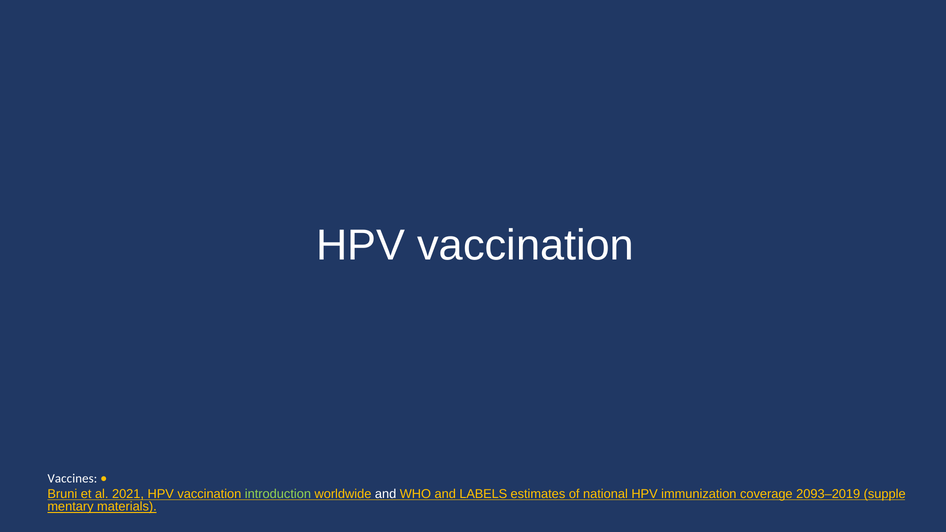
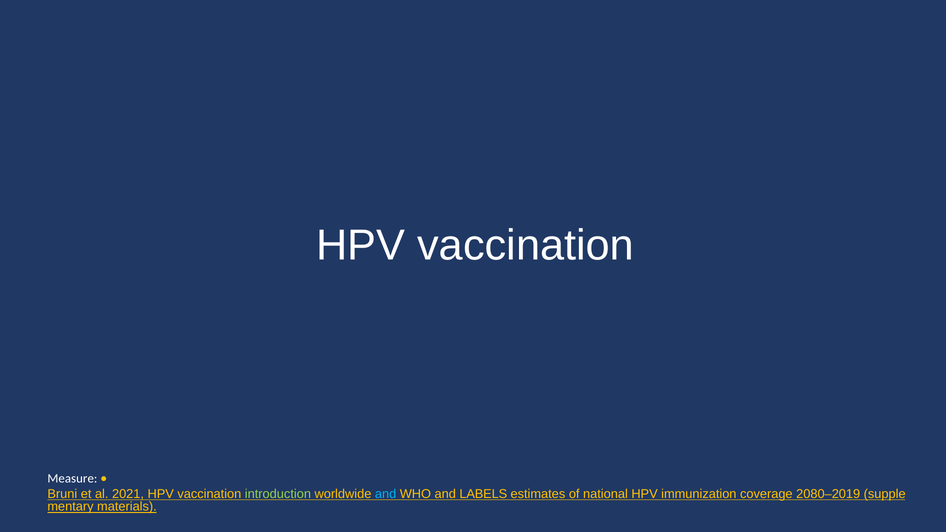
Vaccines: Vaccines -> Measure
and at (386, 494) colour: white -> light blue
2093–2019: 2093–2019 -> 2080–2019
